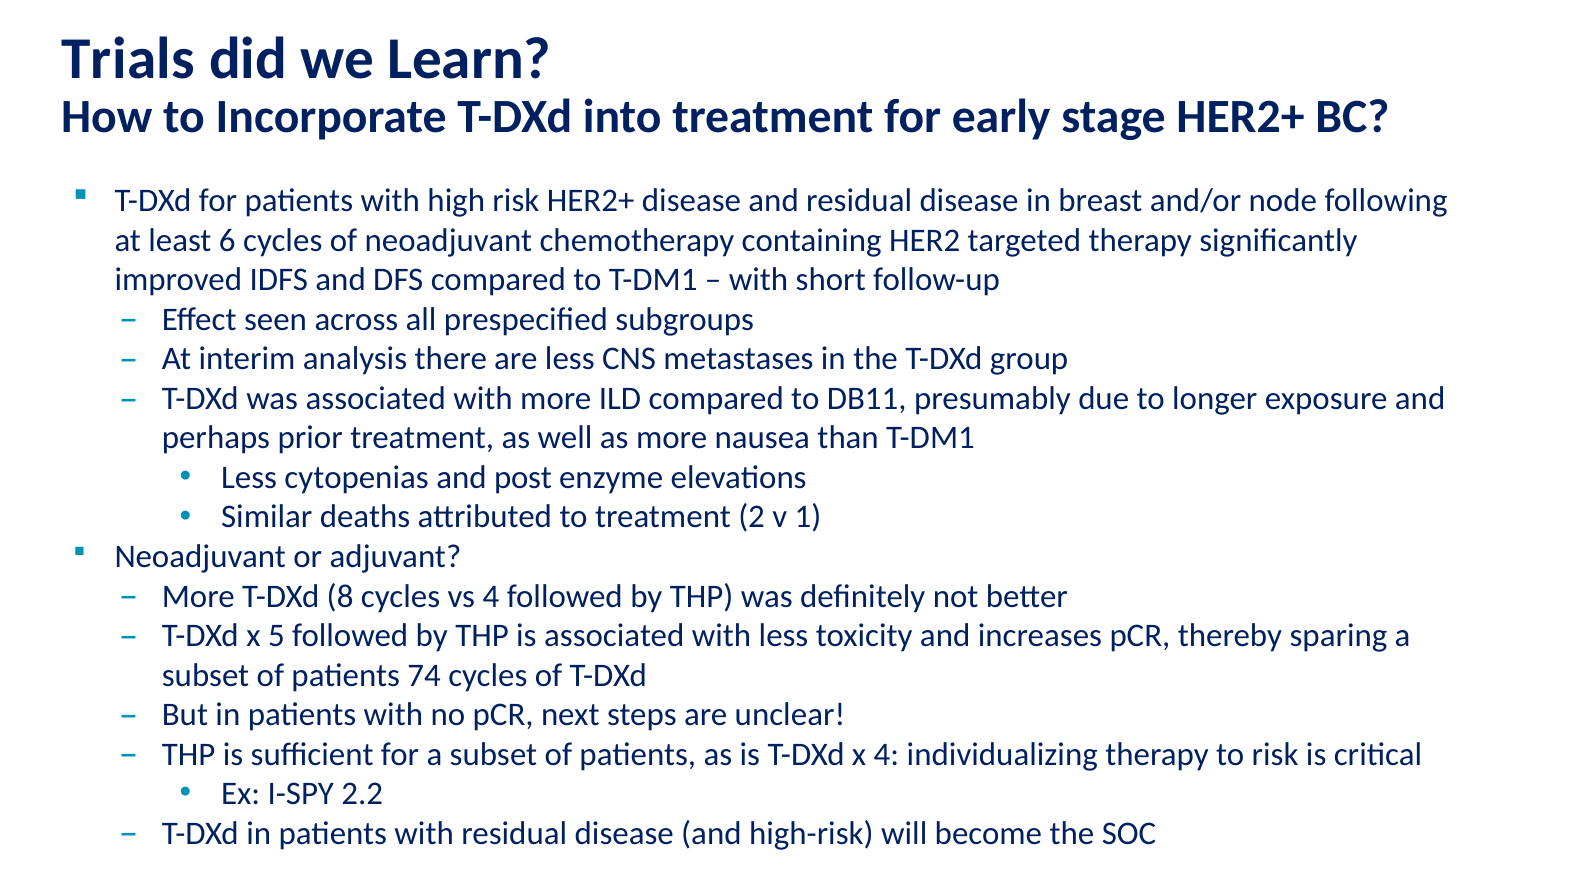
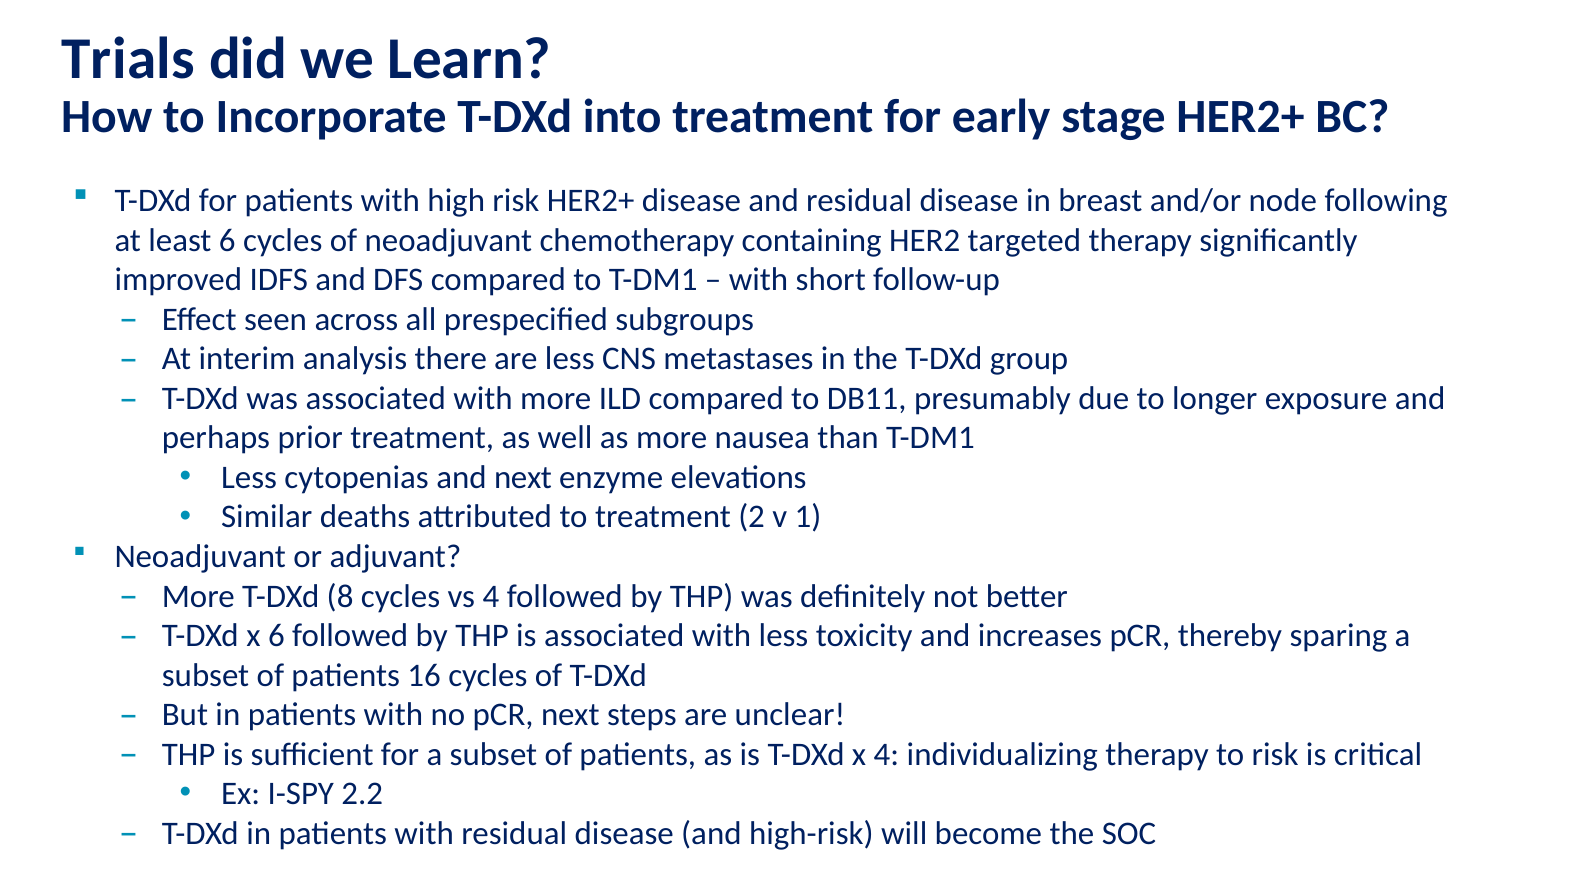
and post: post -> next
x 5: 5 -> 6
74: 74 -> 16
